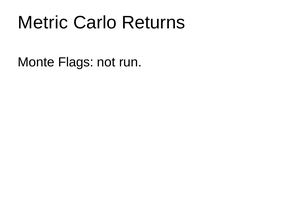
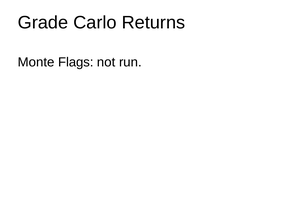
Metric: Metric -> Grade
